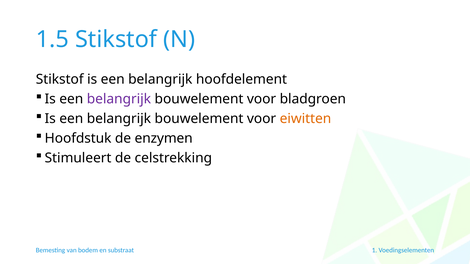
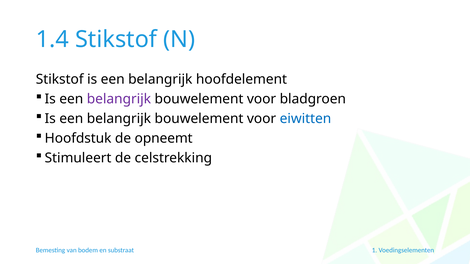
1.5: 1.5 -> 1.4
eiwitten colour: orange -> blue
enzymen: enzymen -> opneemt
